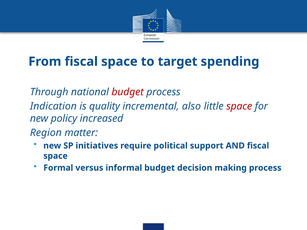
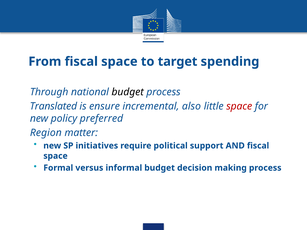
budget at (128, 92) colour: red -> black
Indication: Indication -> Translated
quality: quality -> ensure
increased: increased -> preferred
